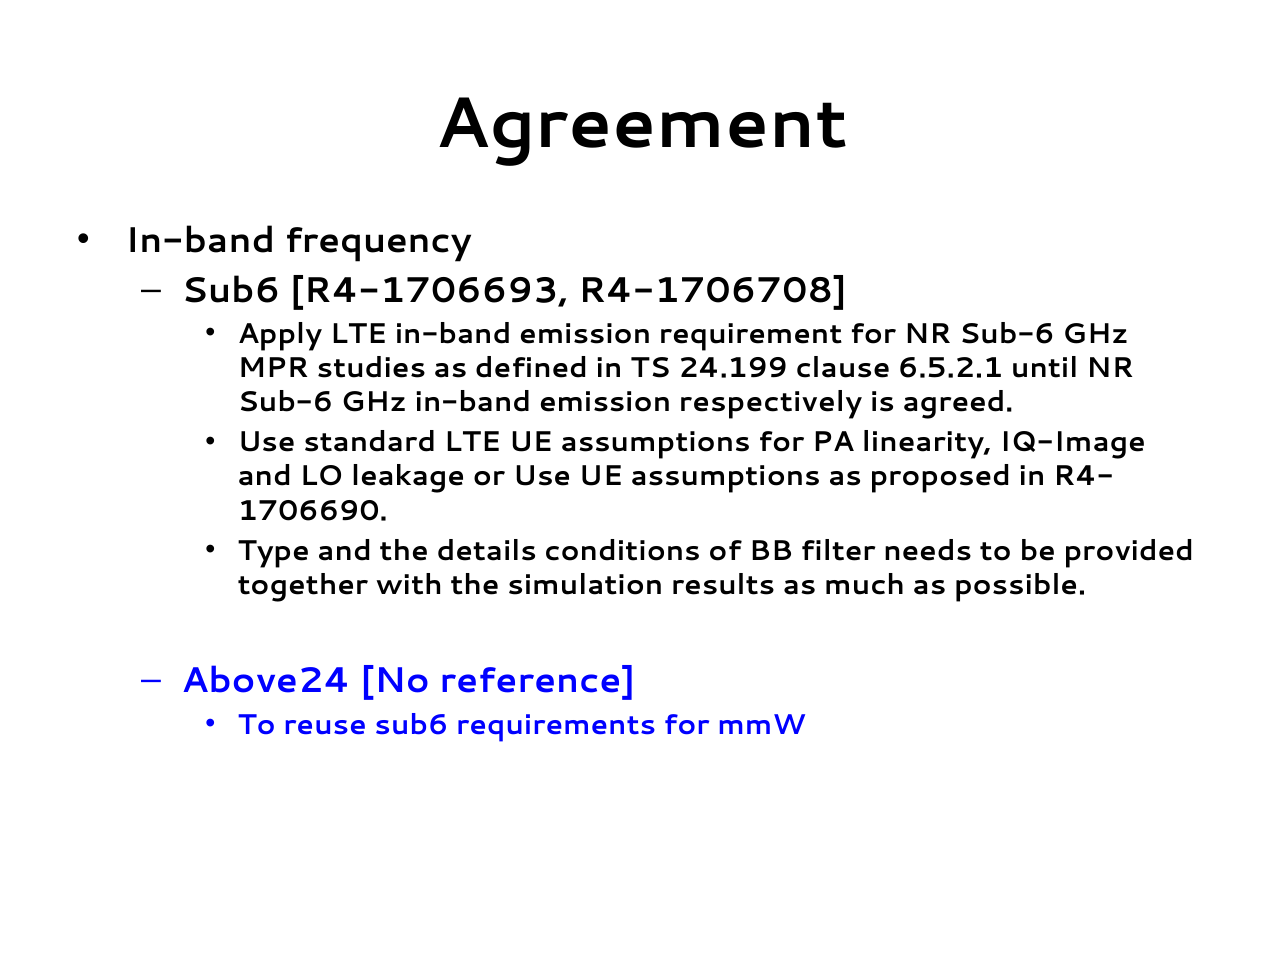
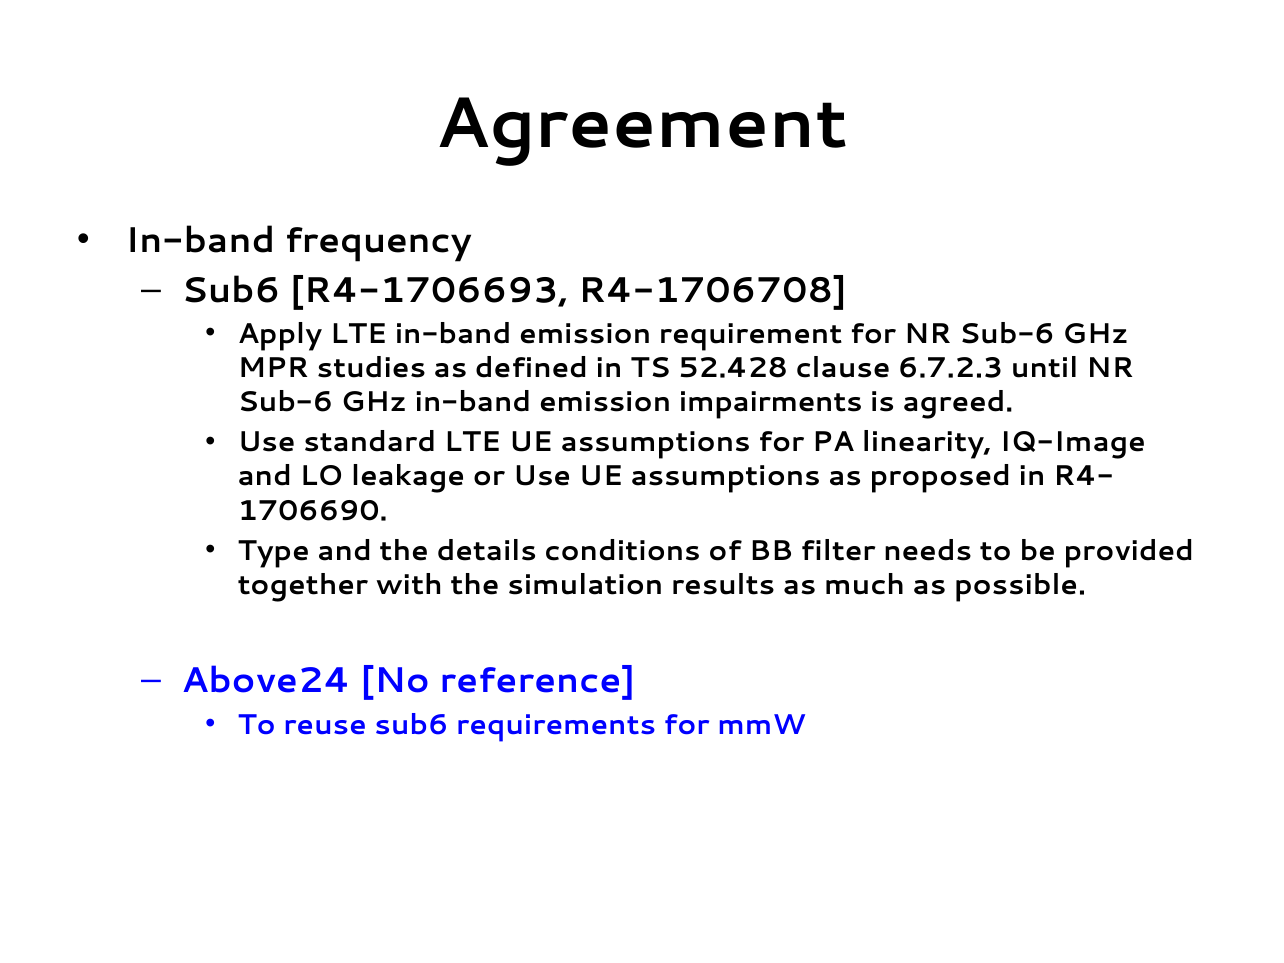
24.199: 24.199 -> 52.428
6.5.2.1: 6.5.2.1 -> 6.7.2.3
respectively: respectively -> impairments
